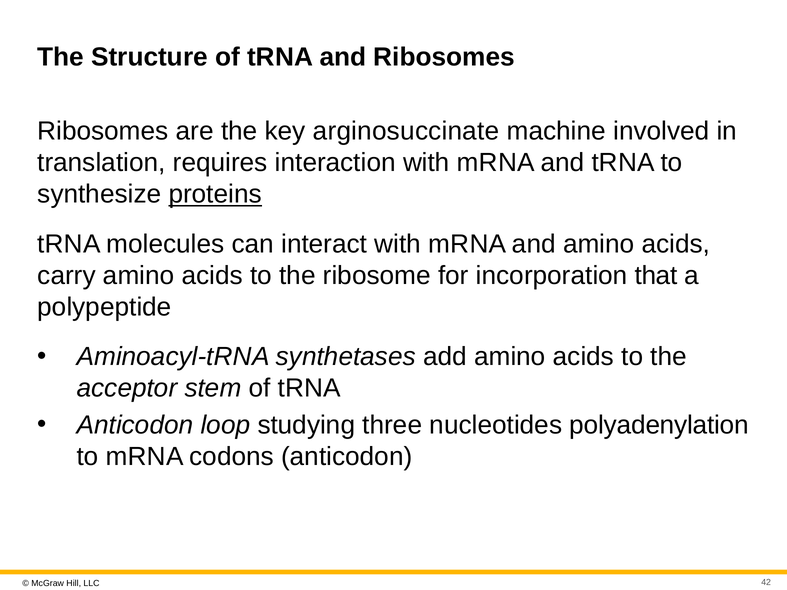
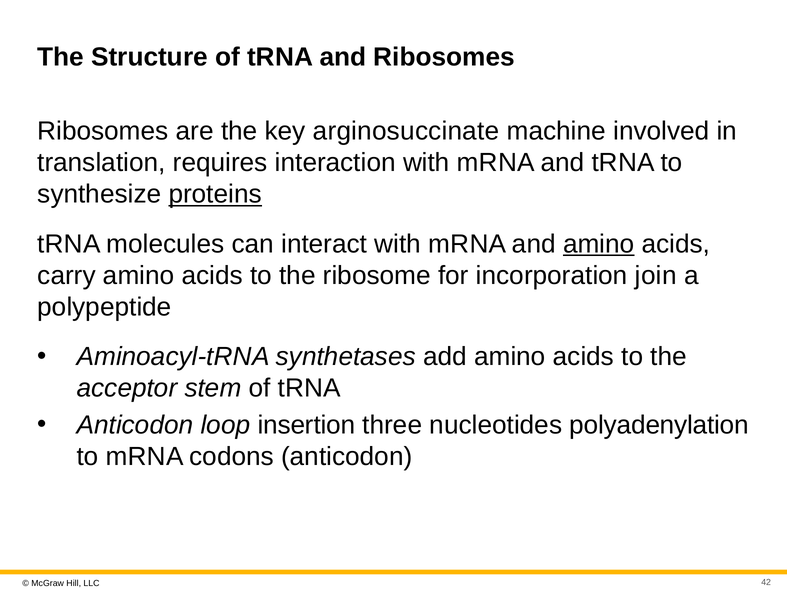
amino at (599, 244) underline: none -> present
that: that -> join
studying: studying -> insertion
